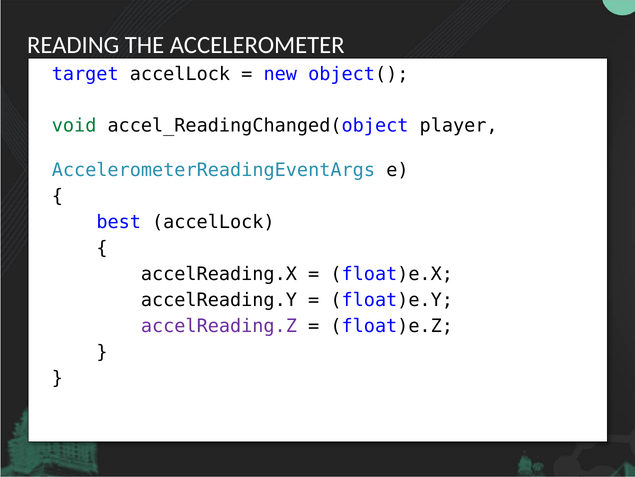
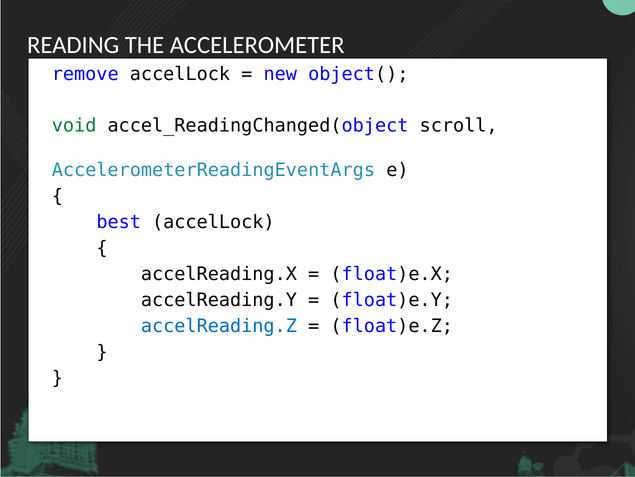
target: target -> remove
player: player -> scroll
accelReading.Z colour: purple -> blue
